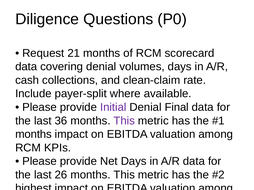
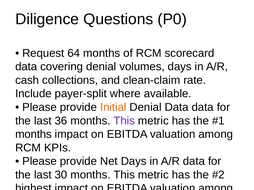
21: 21 -> 64
Initial colour: purple -> orange
Denial Final: Final -> Data
26: 26 -> 30
